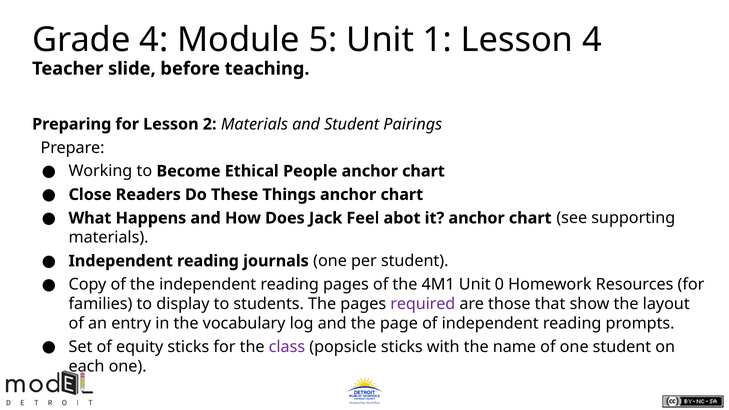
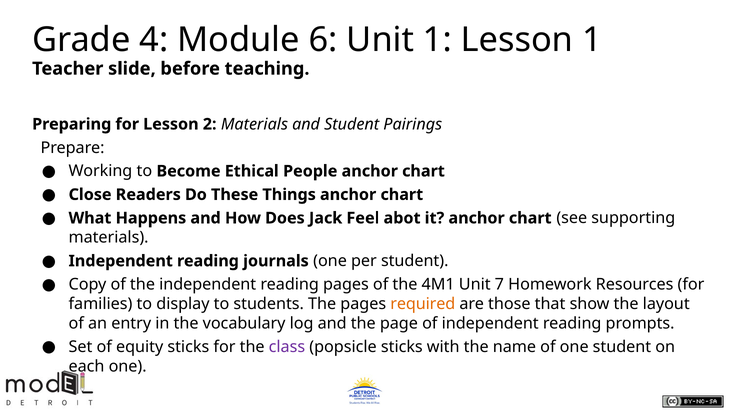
5: 5 -> 6
Lesson 4: 4 -> 1
0: 0 -> 7
required colour: purple -> orange
